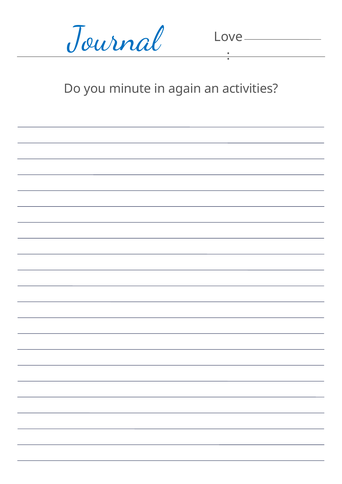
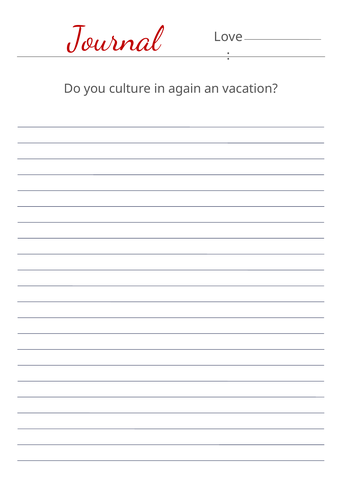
Journal colour: blue -> red
minute: minute -> culture
activities: activities -> vacation
